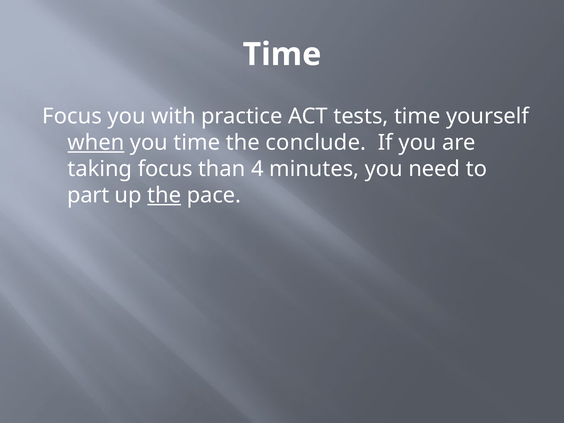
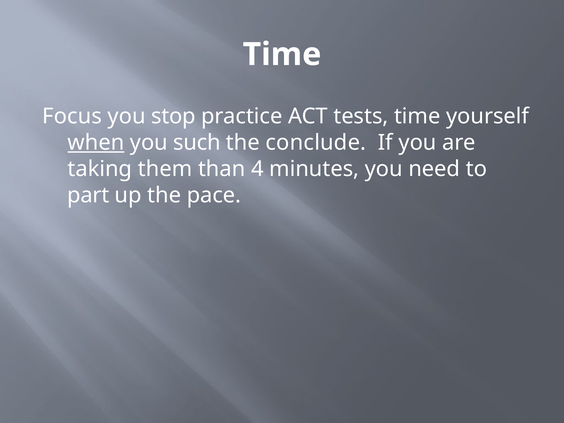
with: with -> stop
you time: time -> such
taking focus: focus -> them
the at (164, 195) underline: present -> none
